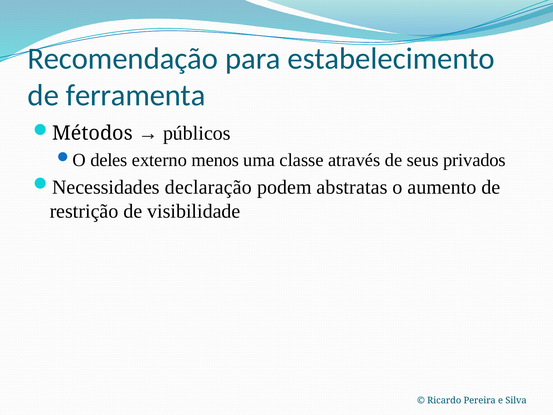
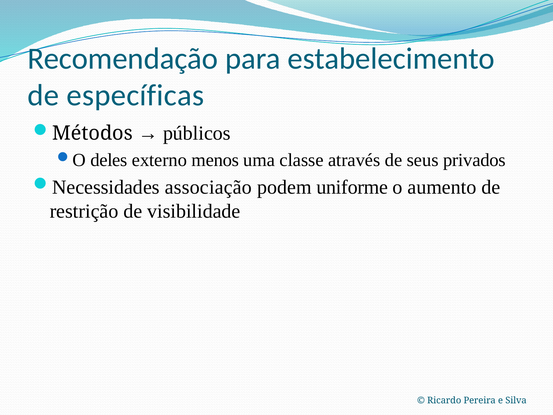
ferramenta: ferramenta -> específicas
declaração: declaração -> associação
abstratas: abstratas -> uniforme
